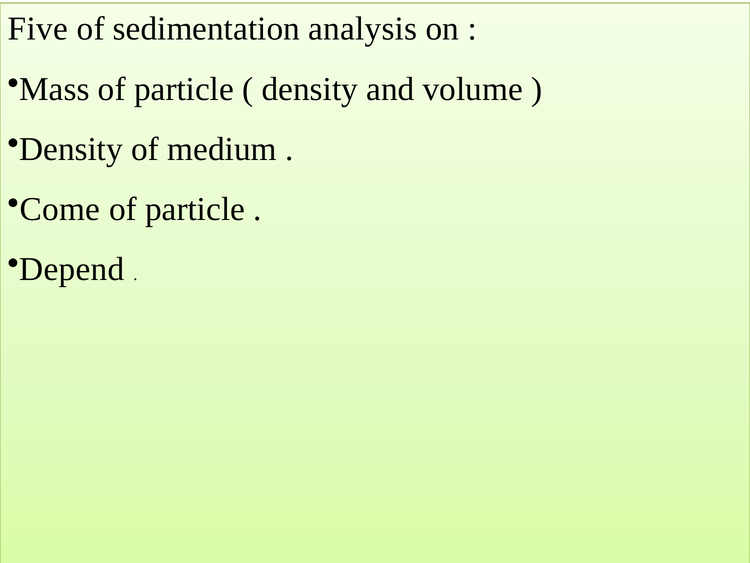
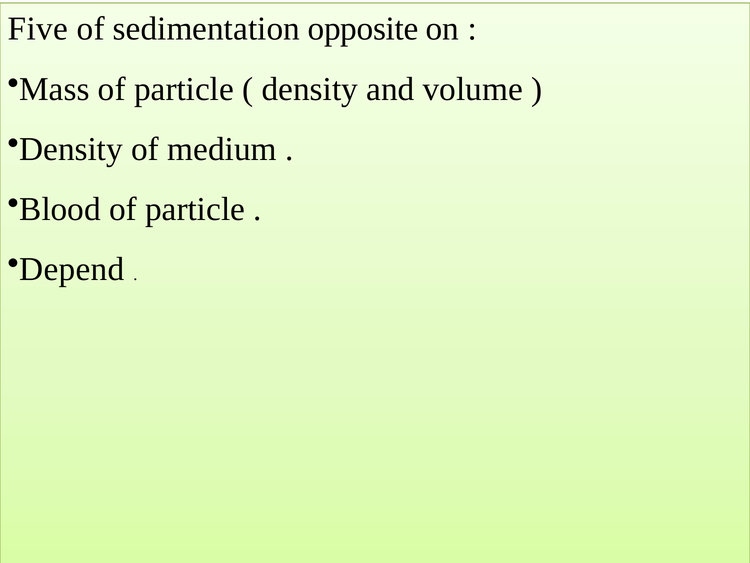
analysis: analysis -> opposite
Come: Come -> Blood
